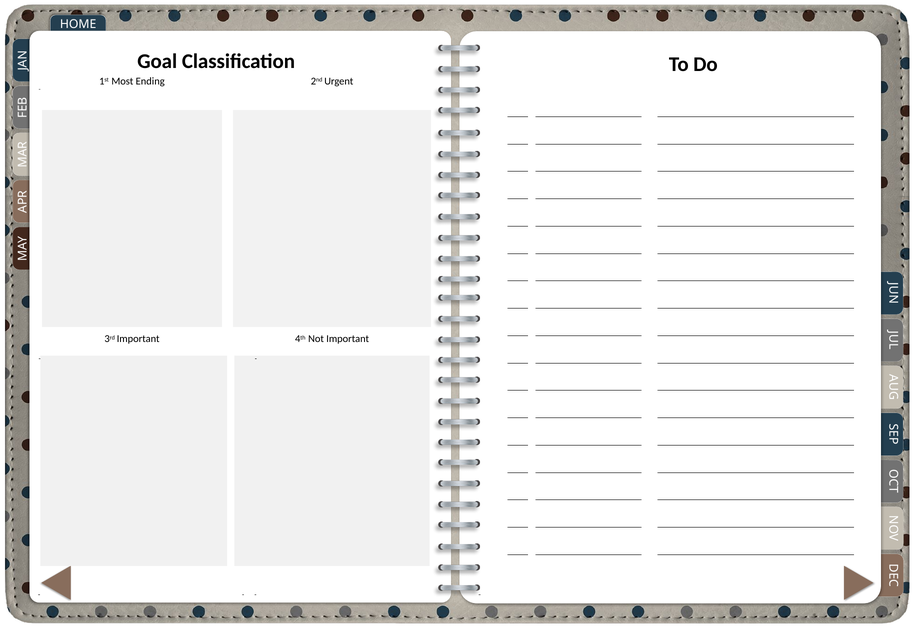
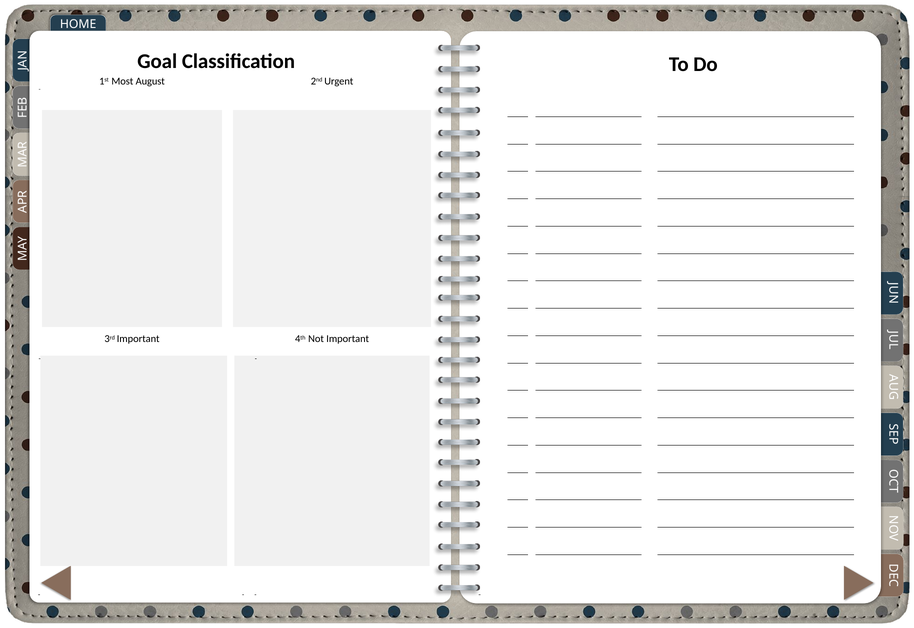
Ending: Ending -> August
